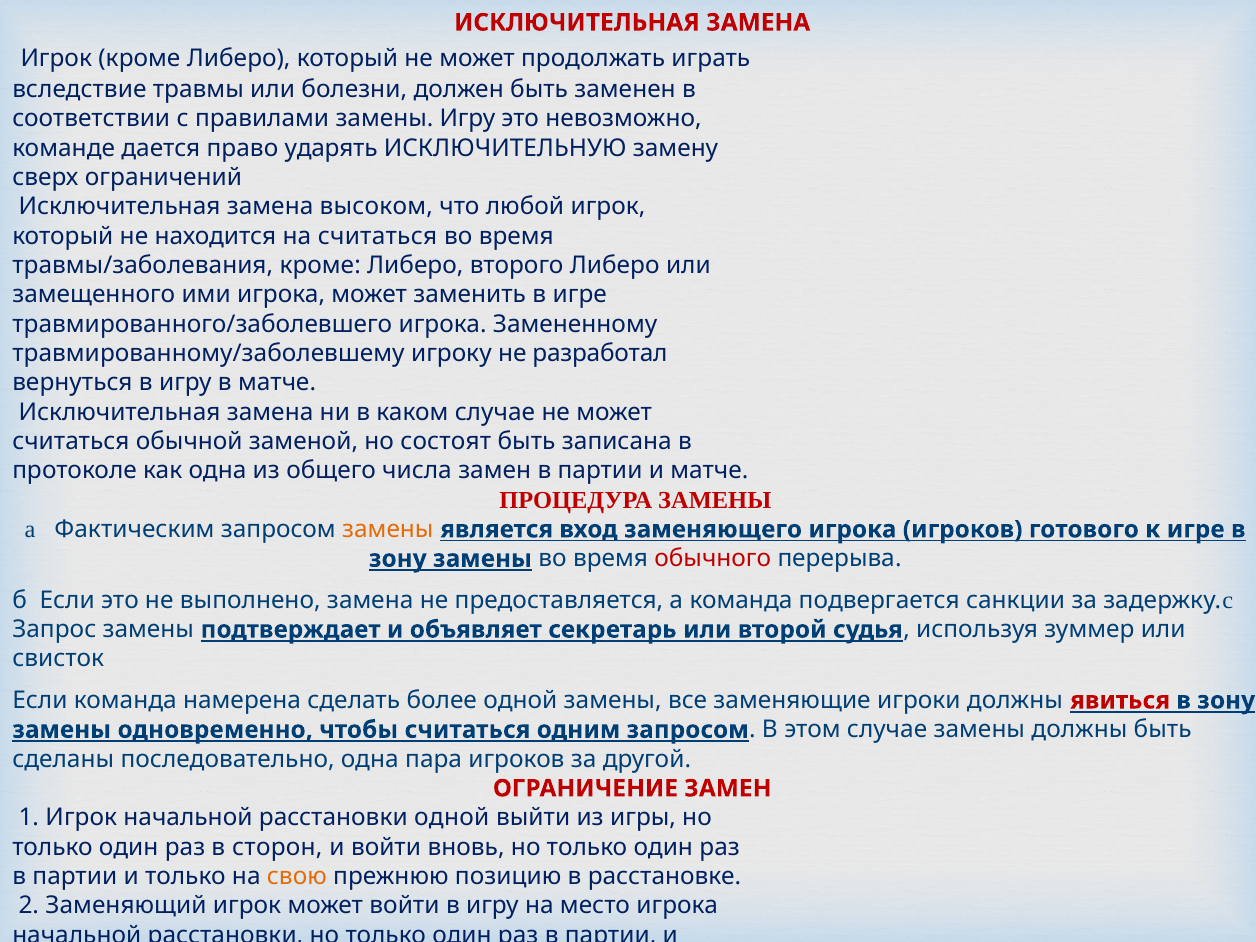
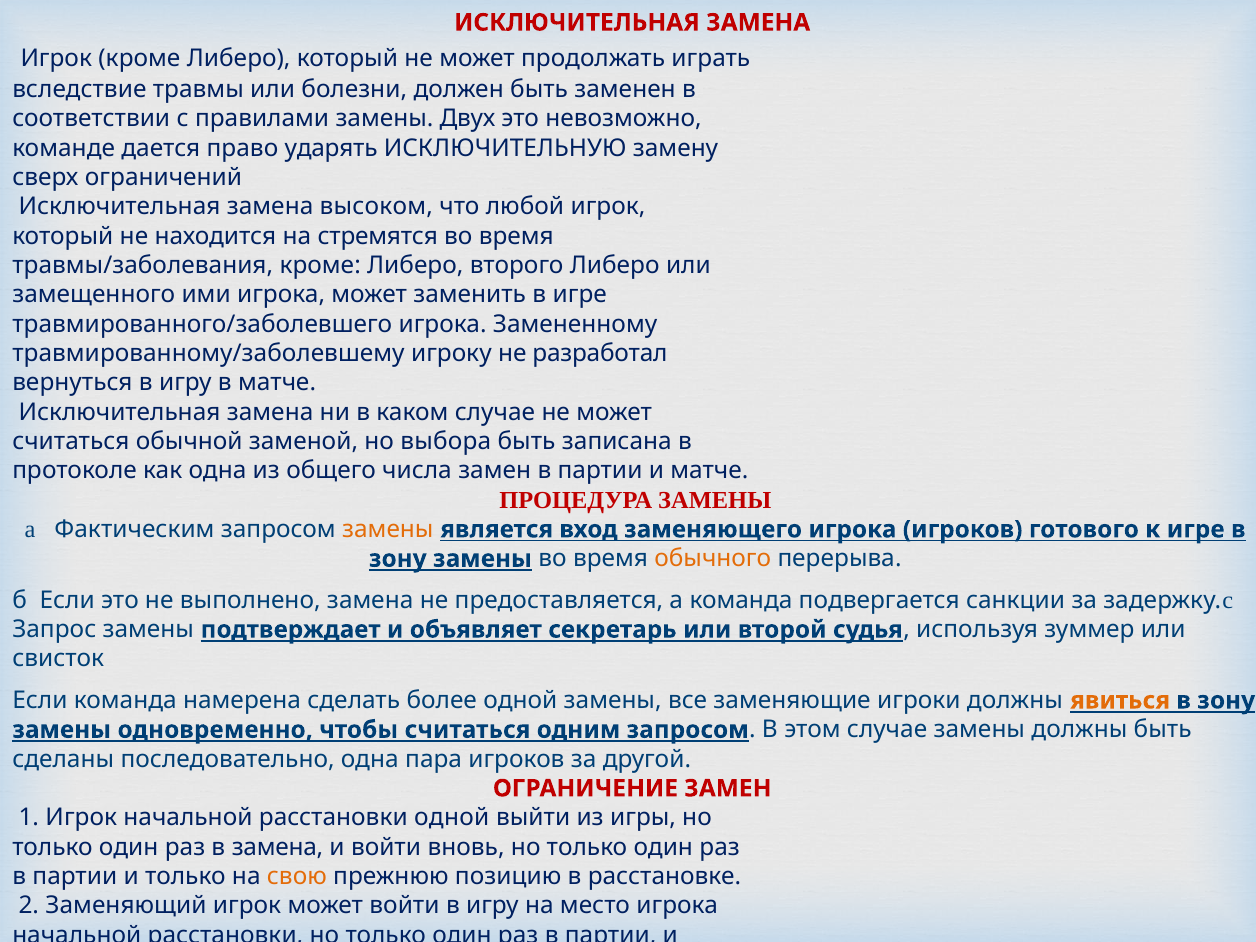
замены Игру: Игру -> Двух
на считаться: считаться -> стремятся
состоят: состоят -> выбора
обычного colour: red -> orange
явиться colour: red -> orange
в сторон: сторон -> замена
